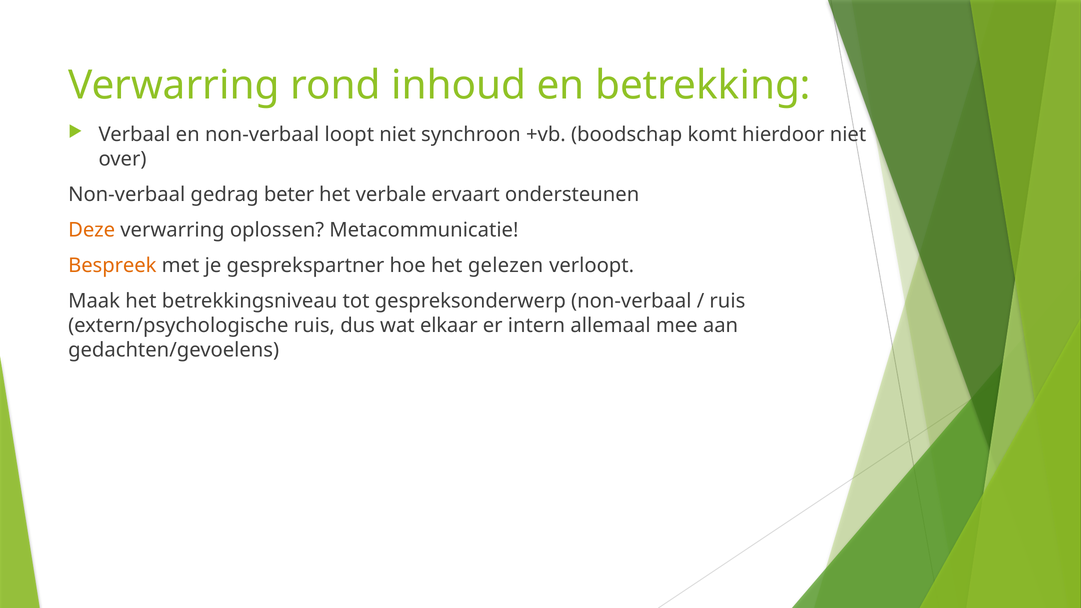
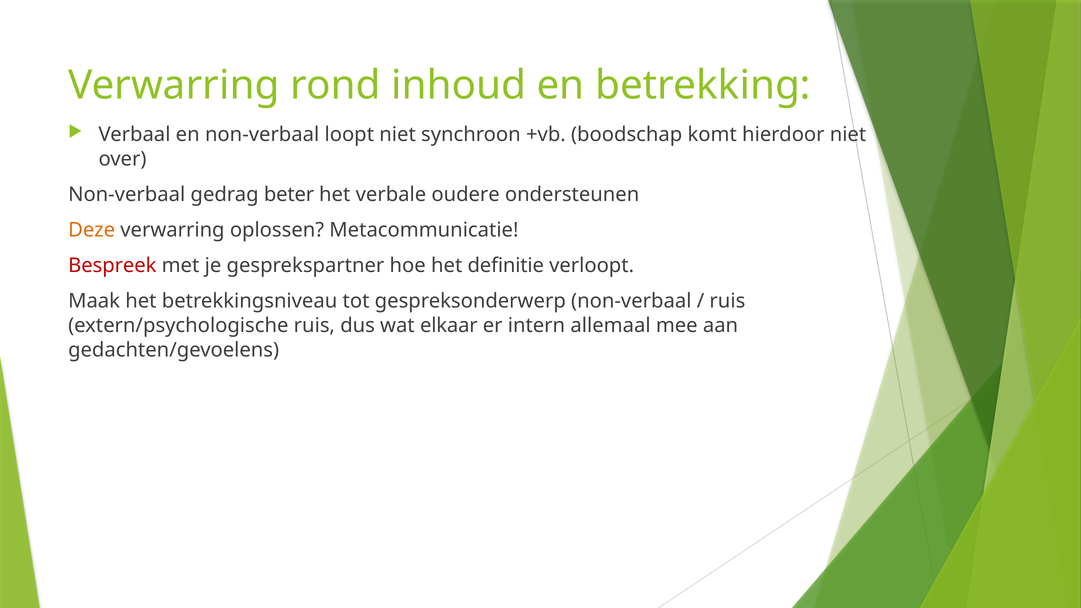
ervaart: ervaart -> oudere
Bespreek colour: orange -> red
gelezen: gelezen -> definitie
